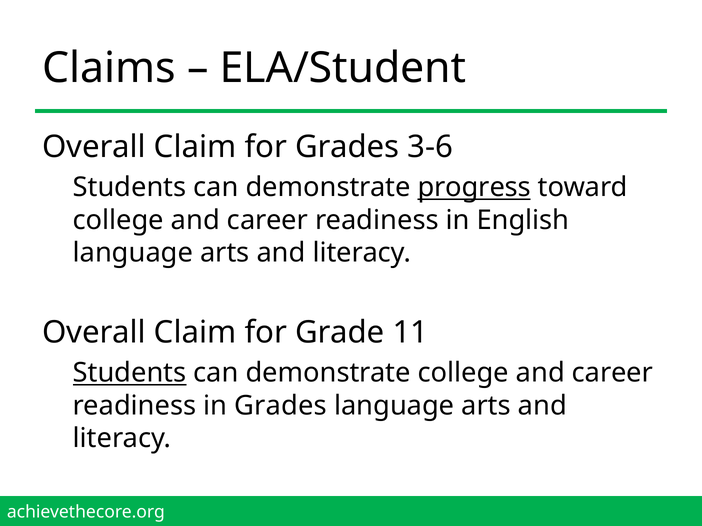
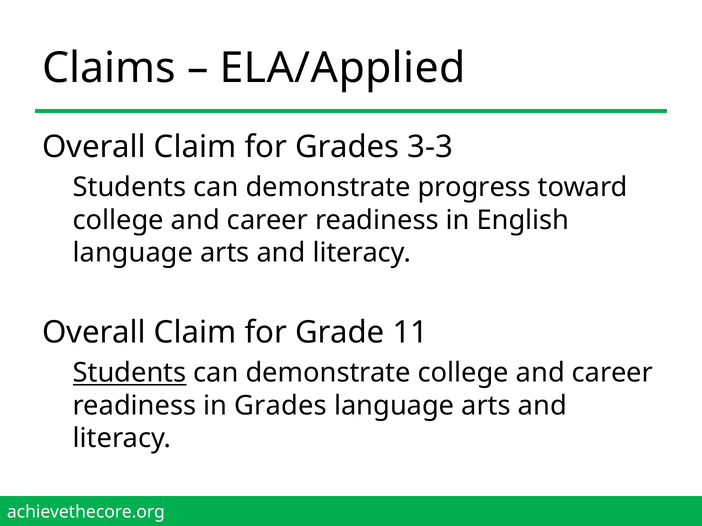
ELA/Student: ELA/Student -> ELA/Applied
3-6: 3-6 -> 3-3
progress underline: present -> none
